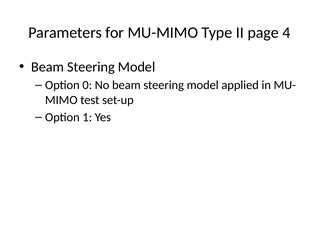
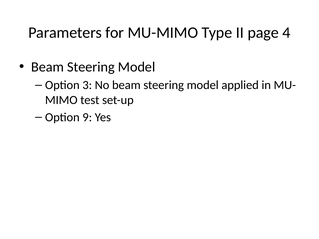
0: 0 -> 3
1: 1 -> 9
